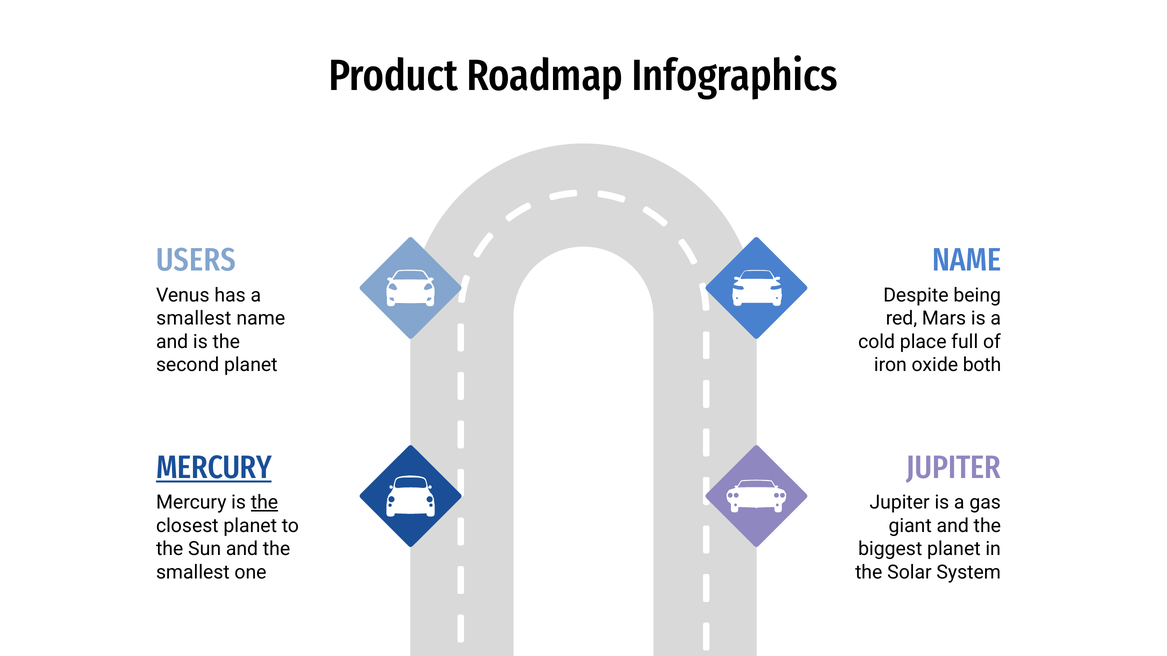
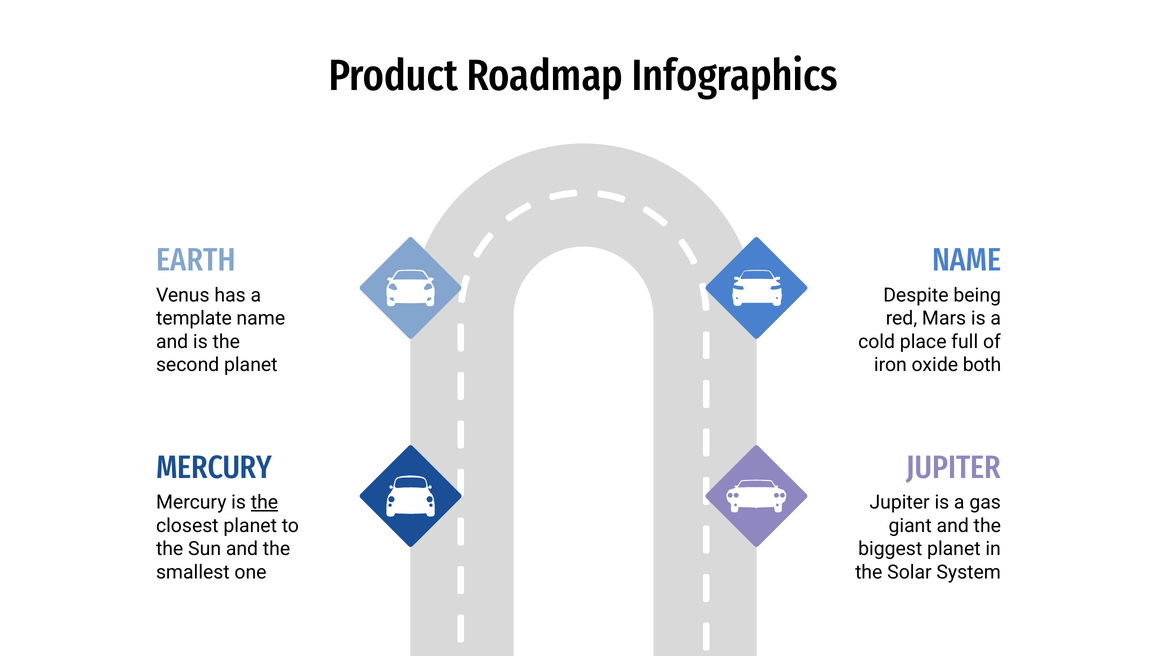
USERS: USERS -> EARTH
smallest at (194, 319): smallest -> template
MERCURY at (214, 468) underline: present -> none
